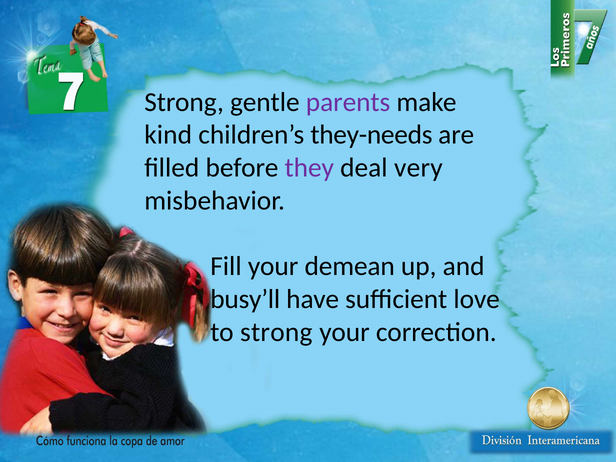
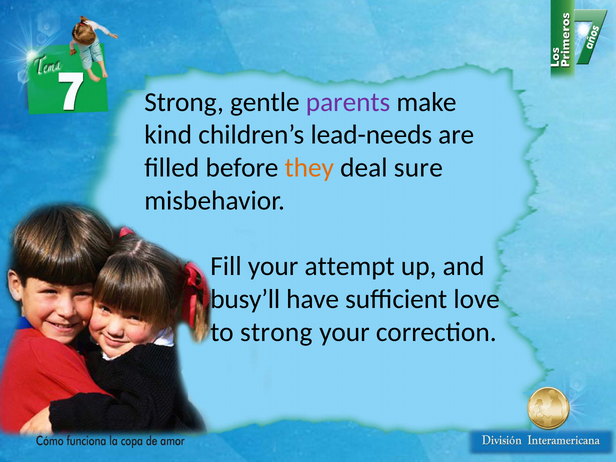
they-needs: they-needs -> lead-needs
they colour: purple -> orange
very: very -> sure
demean: demean -> attempt
